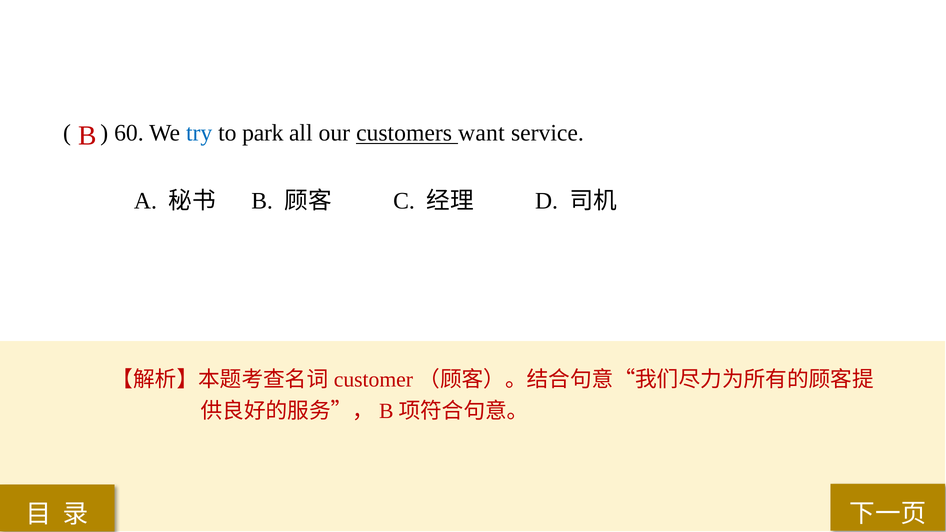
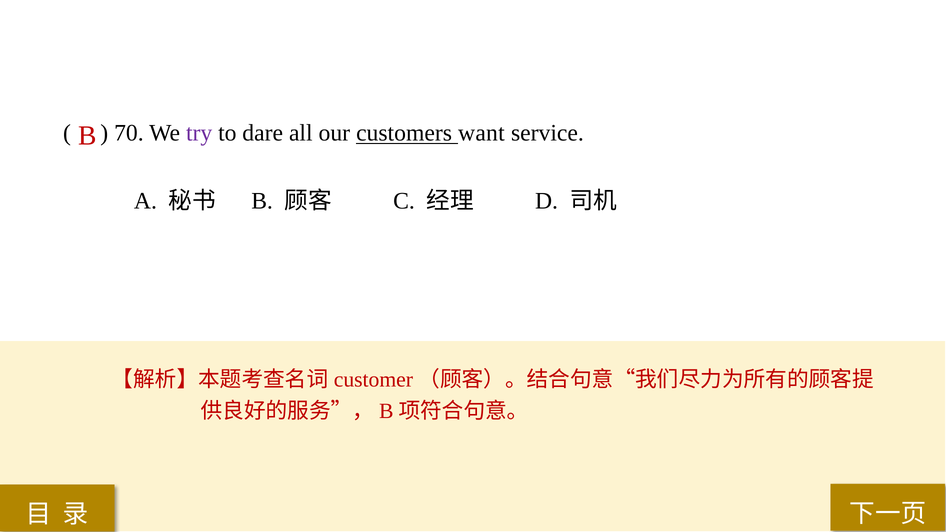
60: 60 -> 70
try colour: blue -> purple
park: park -> dare
